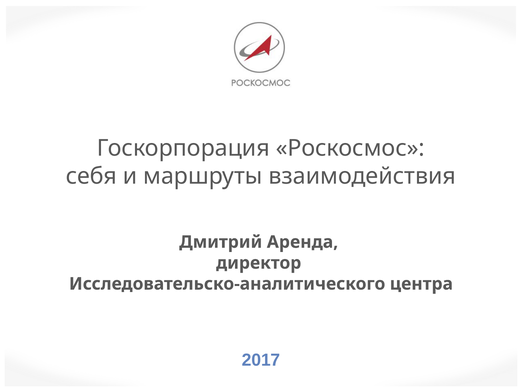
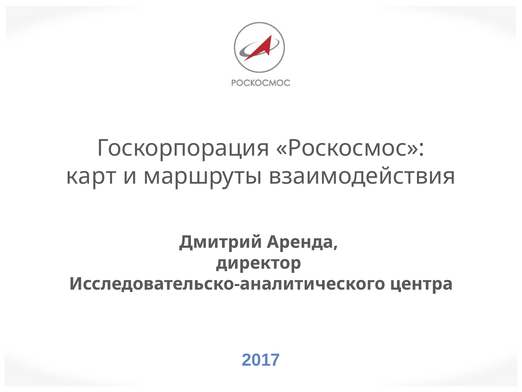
себя: себя -> карт
